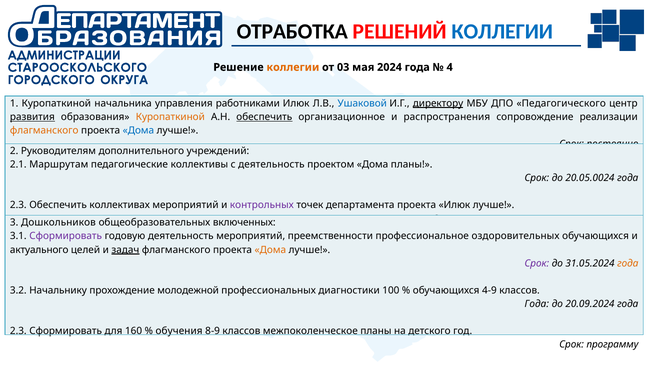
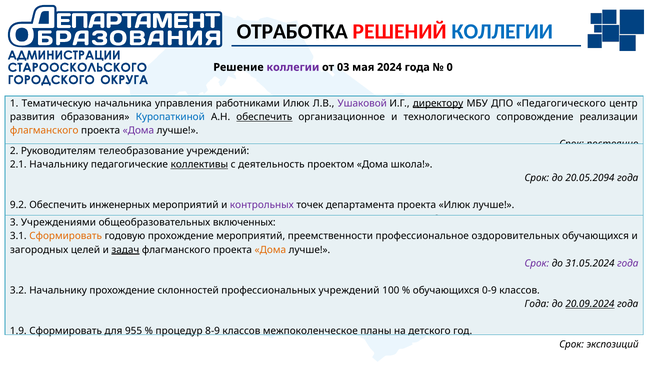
коллегии at (293, 67) colour: orange -> purple
4: 4 -> 0
1 Куропаткиной: Куропаткиной -> Тематическую
Ушаковой colour: blue -> purple
развития underline: present -> none
Куропаткиной at (170, 117) colour: orange -> blue
распространения: распространения -> технологического
Дома at (138, 130) colour: blue -> purple
дополнительного: дополнительного -> телеобразование
2.1 Маршрутам: Маршрутам -> Начальнику
коллективы underline: none -> present
Дома планы: планы -> школа
20.05.0024: 20.05.0024 -> 20.05.2094
2.3 at (18, 205): 2.3 -> 9.2
коллективах: коллективах -> инженерных
Дошкольников: Дошкольников -> Учреждениями
Сформировать at (66, 236) colour: purple -> orange
годовую деятельность: деятельность -> прохождение
актуального: актуального -> загородных
года at (628, 263) colour: orange -> purple
молодежной: молодежной -> склонностей
профессиональных диагностики: диагностики -> учреждений
4-9: 4-9 -> 0-9
20.09.2024 underline: none -> present
2.3 at (18, 331): 2.3 -> 1.9
160: 160 -> 955
обучения: обучения -> процедур
программу: программу -> экспозиций
